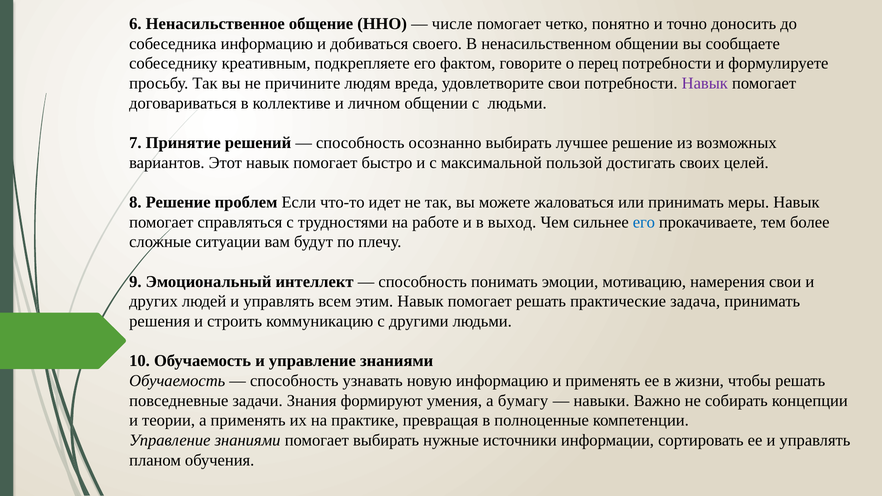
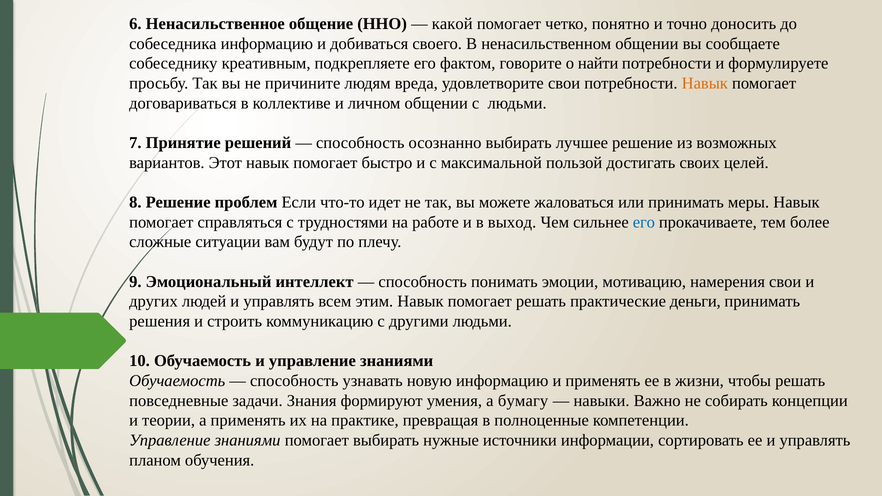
числе: числе -> какой
перец: перец -> найти
Навык at (705, 83) colour: purple -> orange
задача: задача -> деньги
